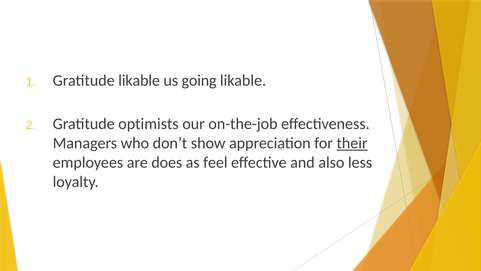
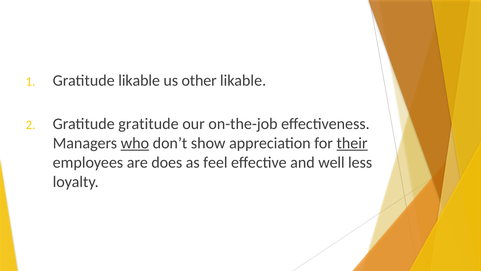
going: going -> other
Gratitude optimists: optimists -> gratitude
who underline: none -> present
also: also -> well
